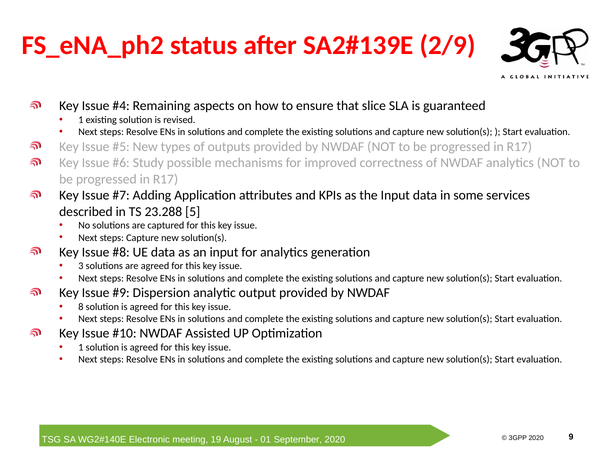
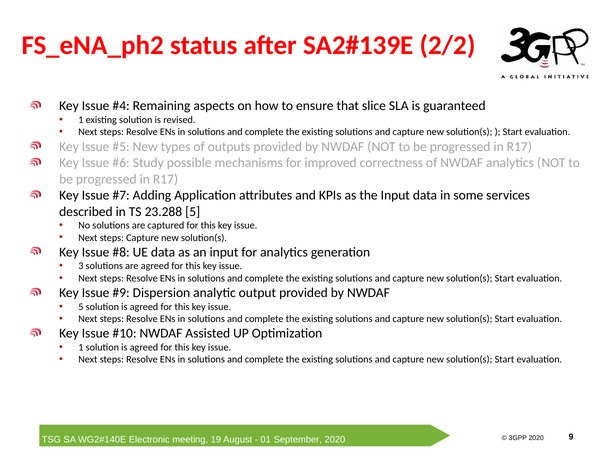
2/9: 2/9 -> 2/2
8 at (81, 307): 8 -> 5
